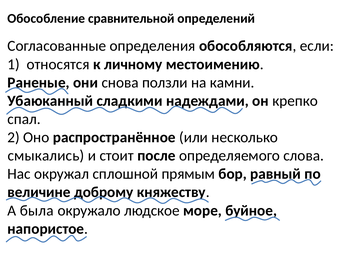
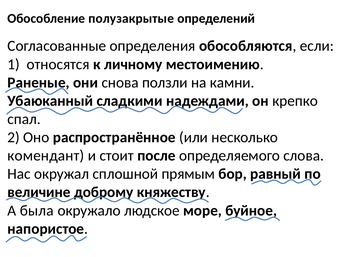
сравнительной: сравнительной -> полузакрытые
смыкались: смыкались -> комендант
